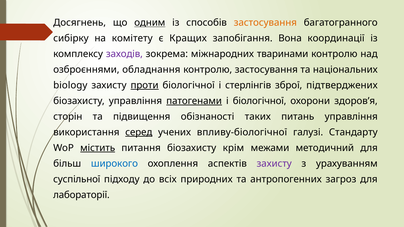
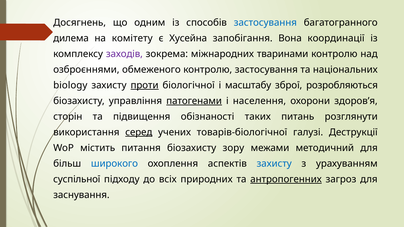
одним underline: present -> none
застосування at (265, 23) colour: orange -> blue
сибірку: сибірку -> дилема
Кращих: Кращих -> Хусейна
обладнання: обладнання -> обмеженого
стерлінгів: стерлінгів -> масштабу
підтверджених: підтверджених -> розробляються
і біологічної: біологічної -> населення
питань управління: управління -> розглянути
впливу-біологічної: впливу-біологічної -> товарів-біологічної
Стандарту: Стандарту -> Деструкції
містить underline: present -> none
крім: крім -> зору
захисту at (274, 164) colour: purple -> blue
антропогенних underline: none -> present
лабораторії: лабораторії -> заснування
